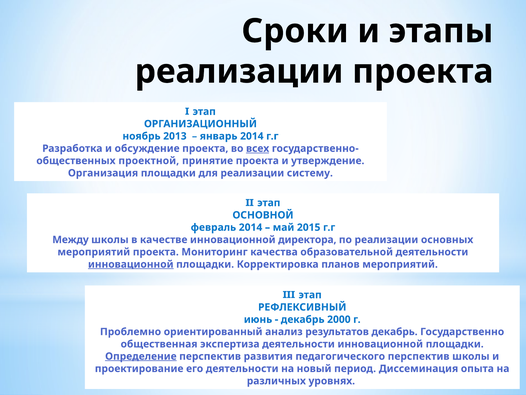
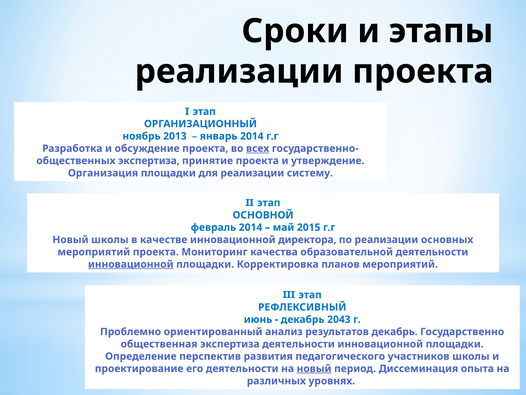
проектной at (149, 161): проектной -> экспертиза
Между at (71, 239): Между -> Новый
2000: 2000 -> 2043
Определение underline: present -> none
педагогического перспектив: перспектив -> участников
новый at (314, 368) underline: none -> present
